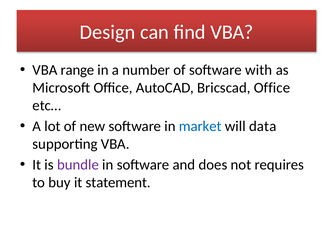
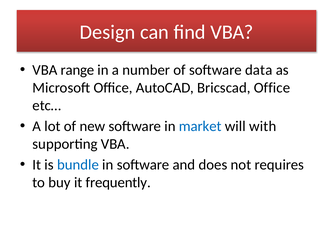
with: with -> data
data: data -> with
bundle colour: purple -> blue
statement: statement -> frequently
